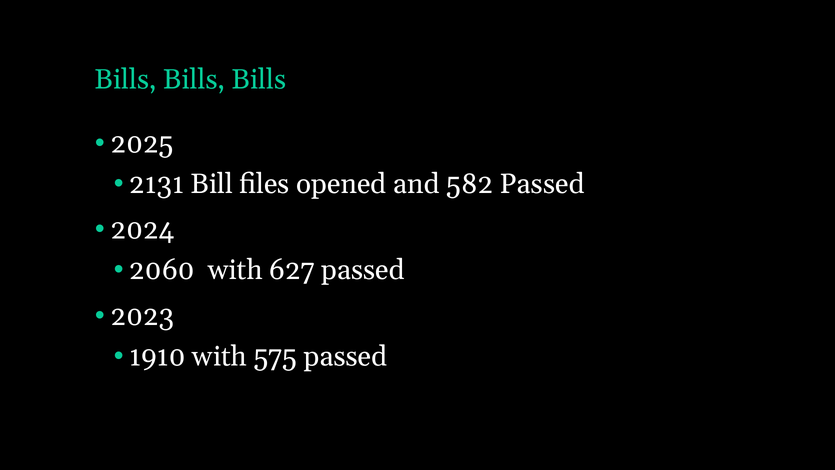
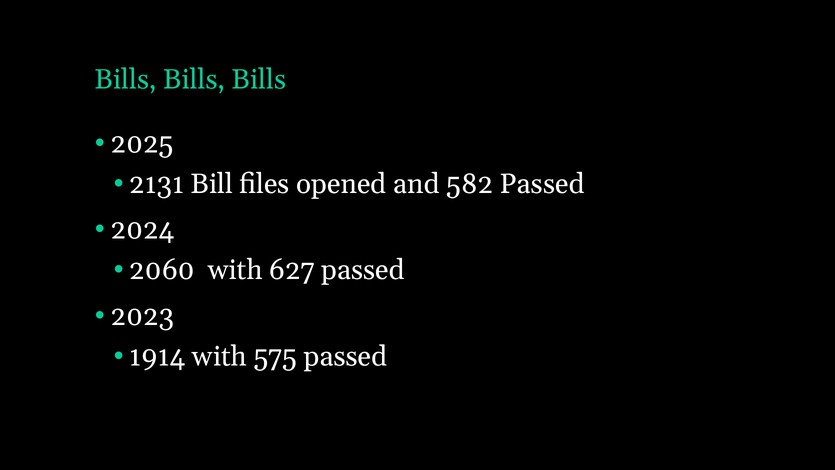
1910: 1910 -> 1914
